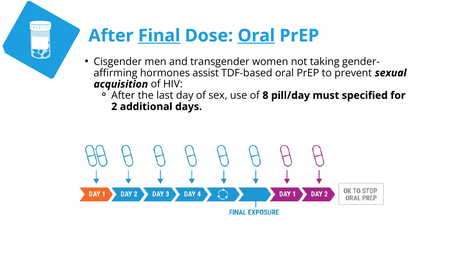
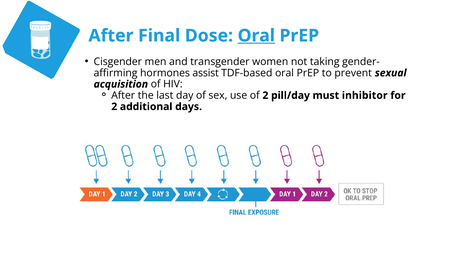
Final underline: present -> none
of 8: 8 -> 2
specified: specified -> inhibitor
